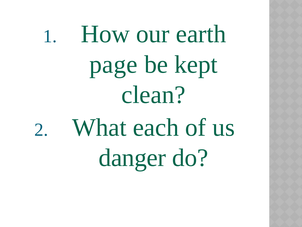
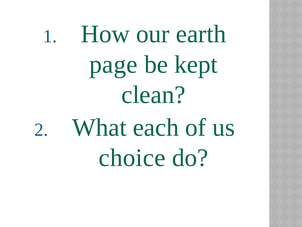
danger: danger -> choice
